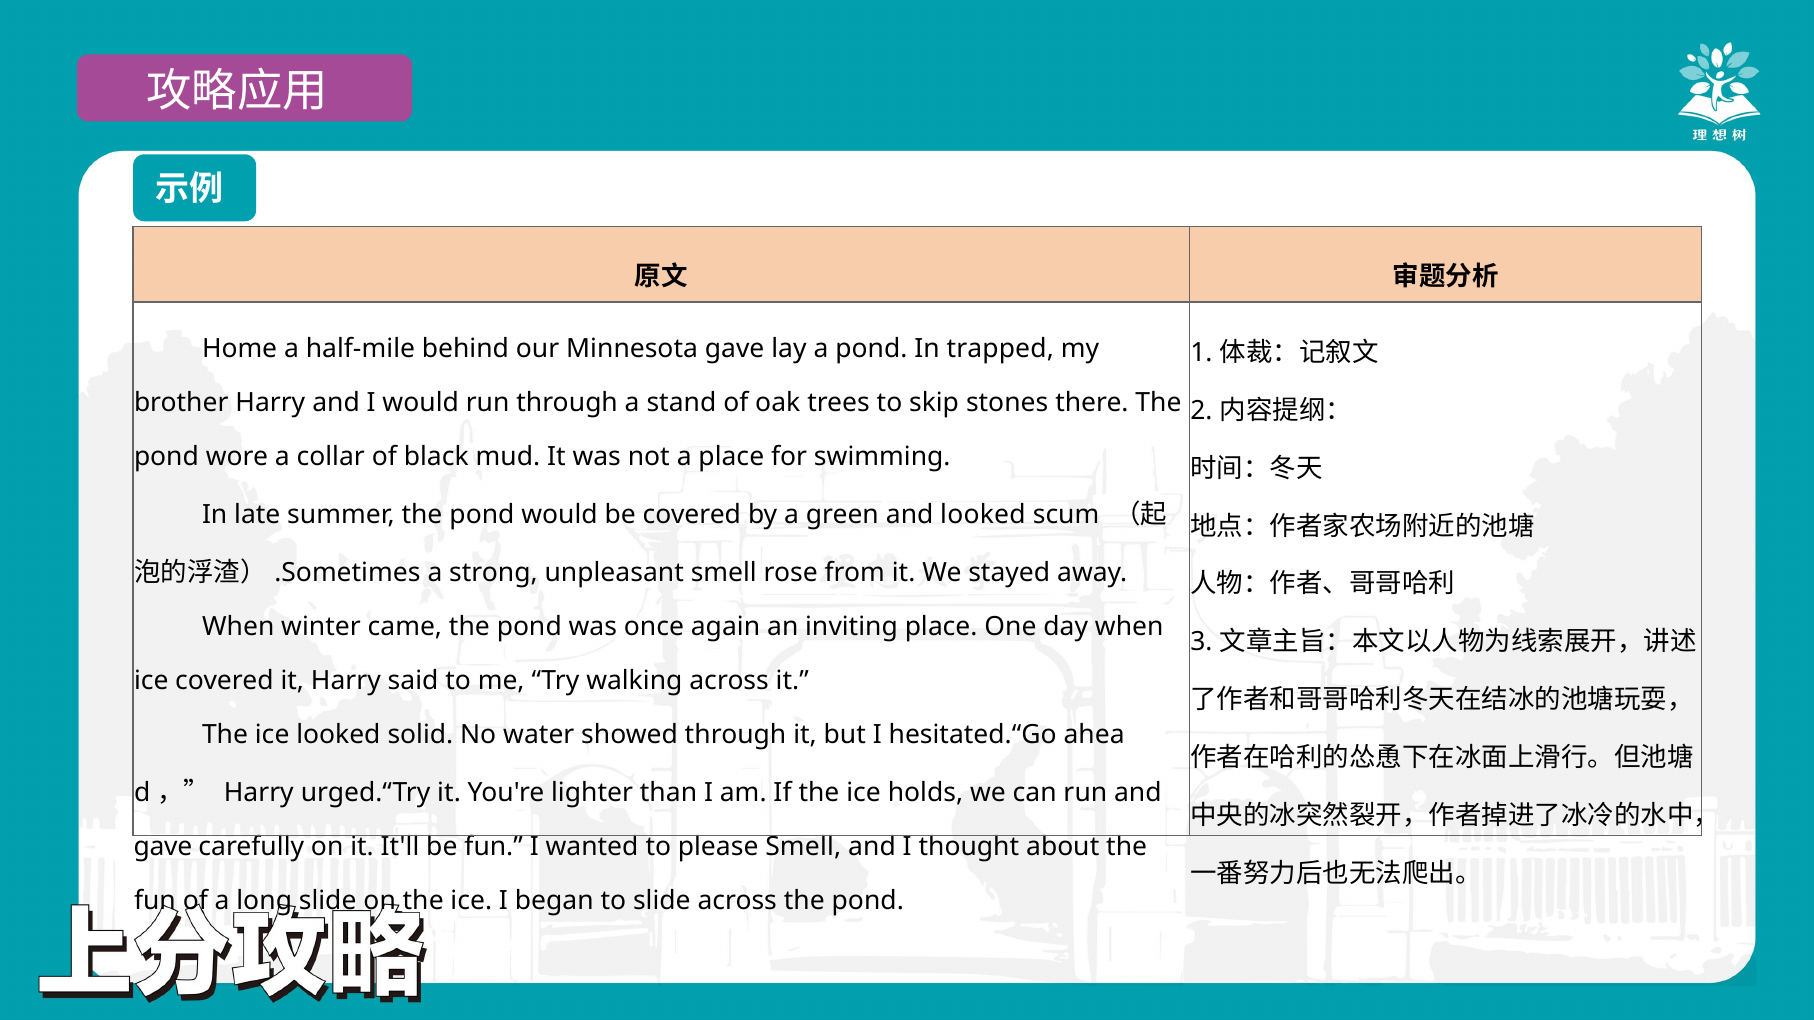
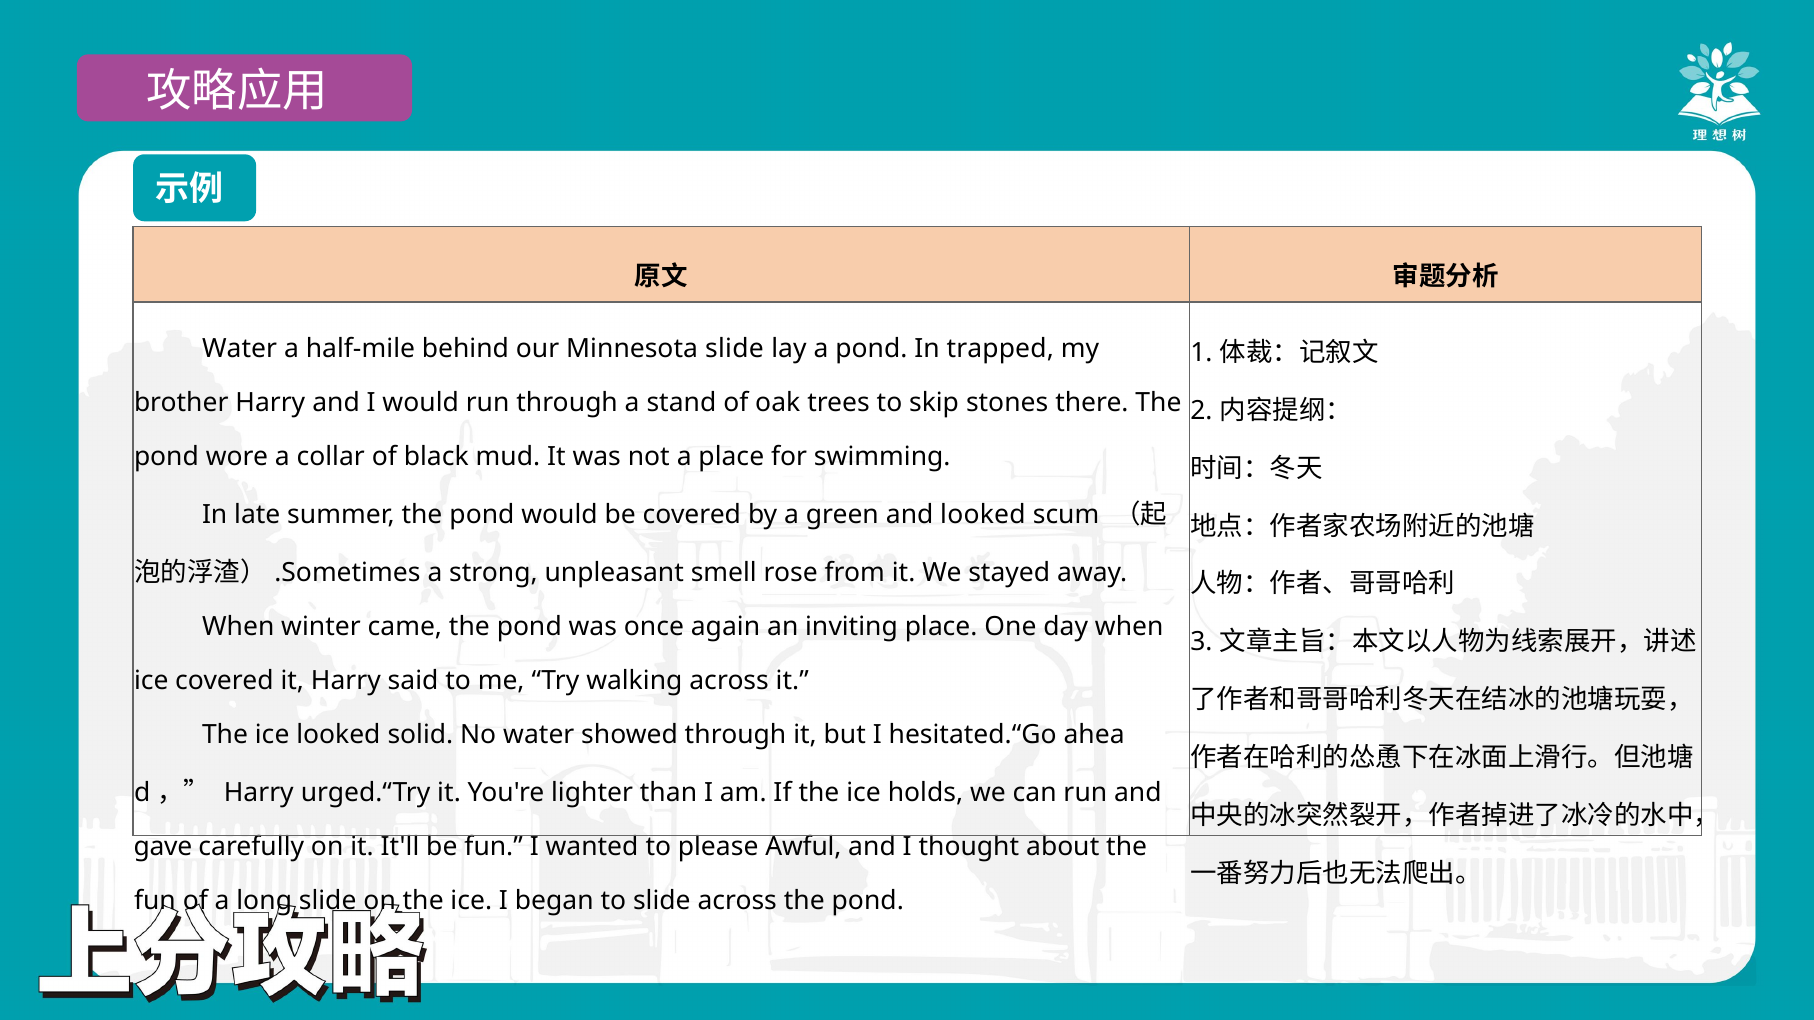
Home at (240, 349): Home -> Water
Minnesota gave: gave -> slide
please Smell: Smell -> Awful
